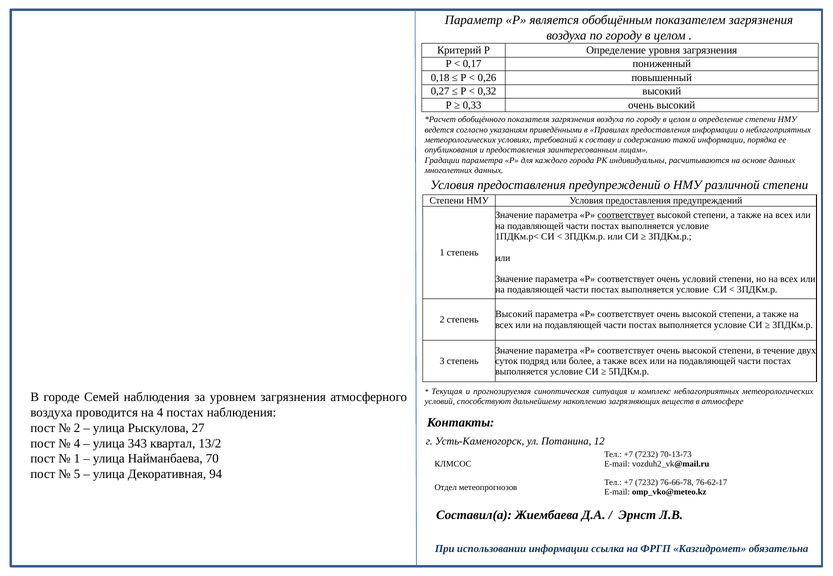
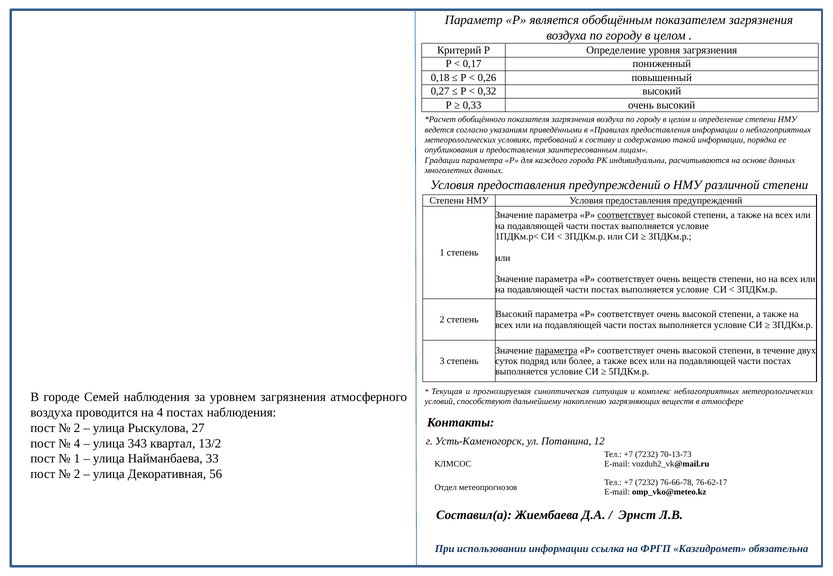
очень условий: условий -> веществ
параметра at (556, 351) underline: none -> present
70: 70 -> 33
5 at (77, 475): 5 -> 2
94: 94 -> 56
